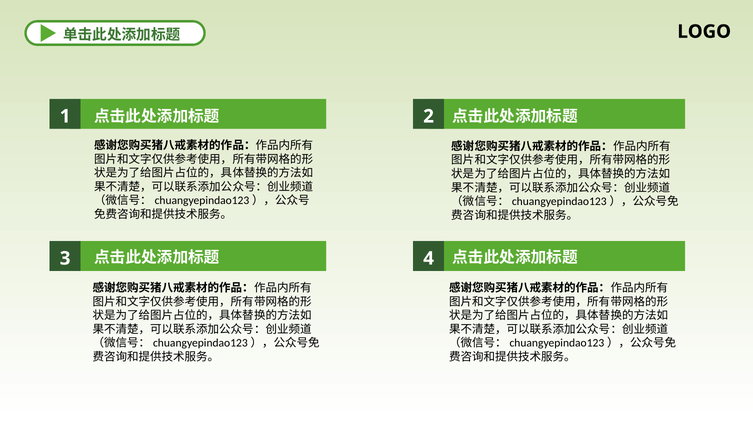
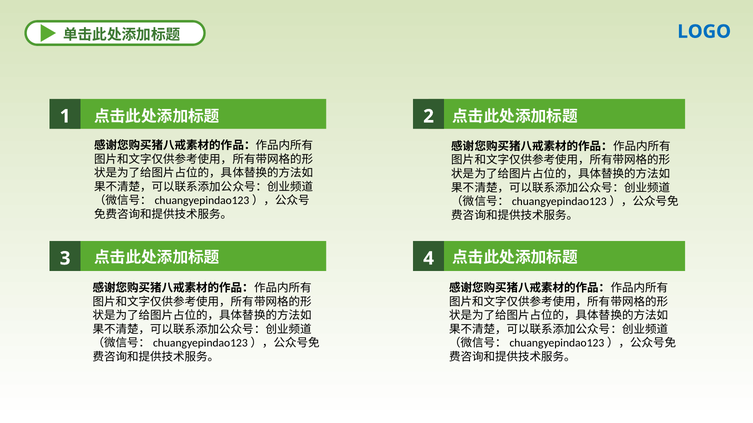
LOGO colour: black -> blue
